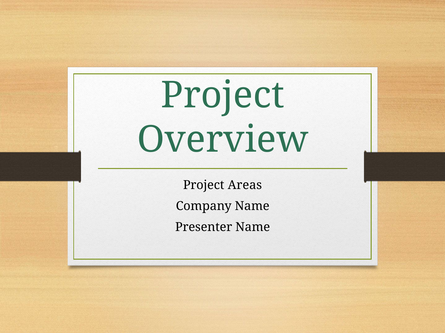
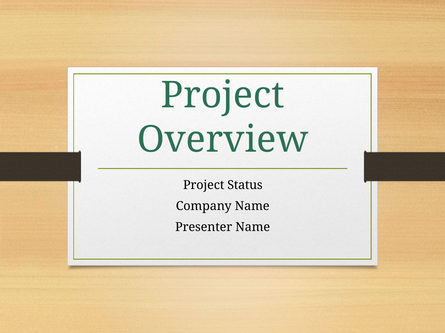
Areas: Areas -> Status
